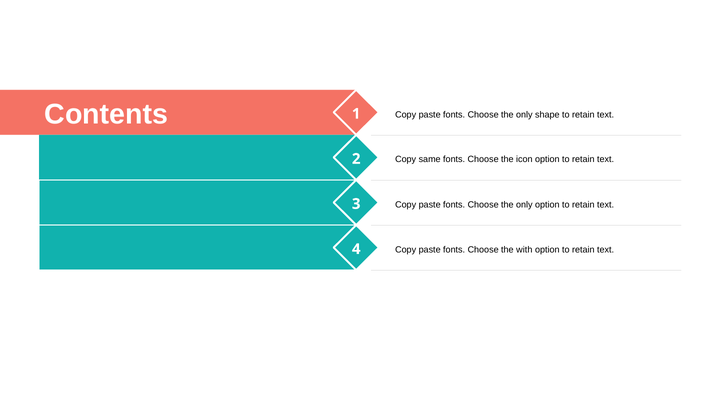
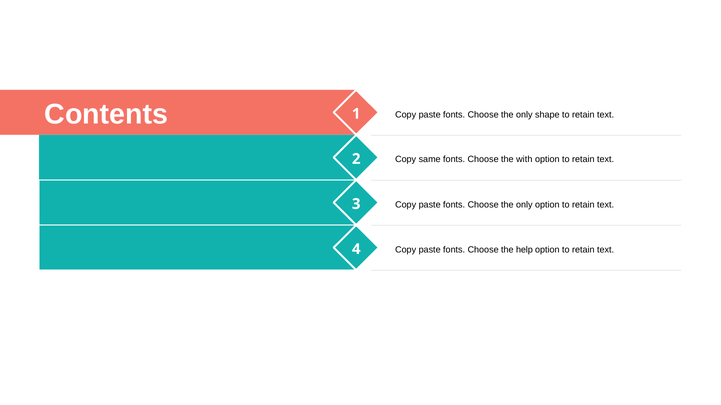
icon: icon -> with
with: with -> help
